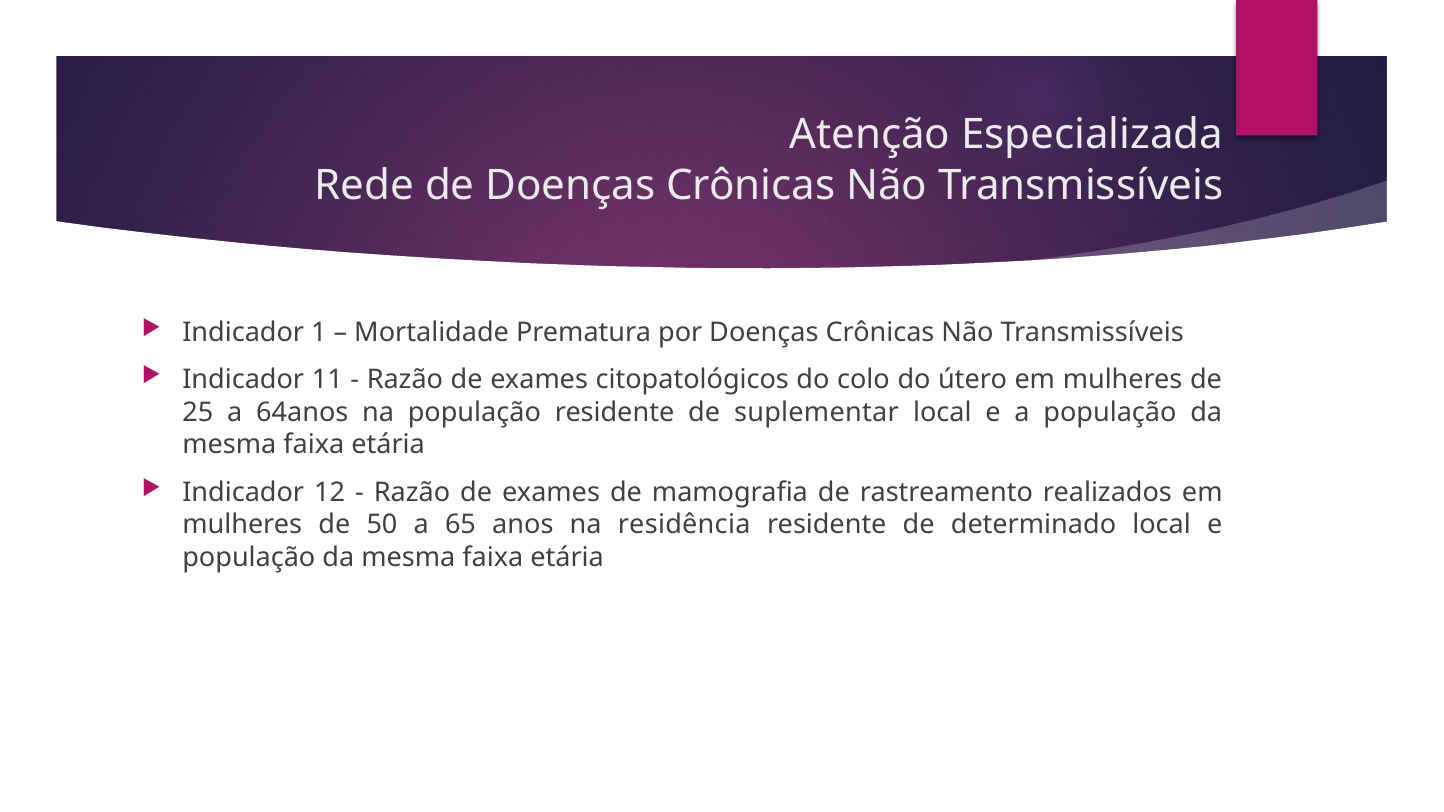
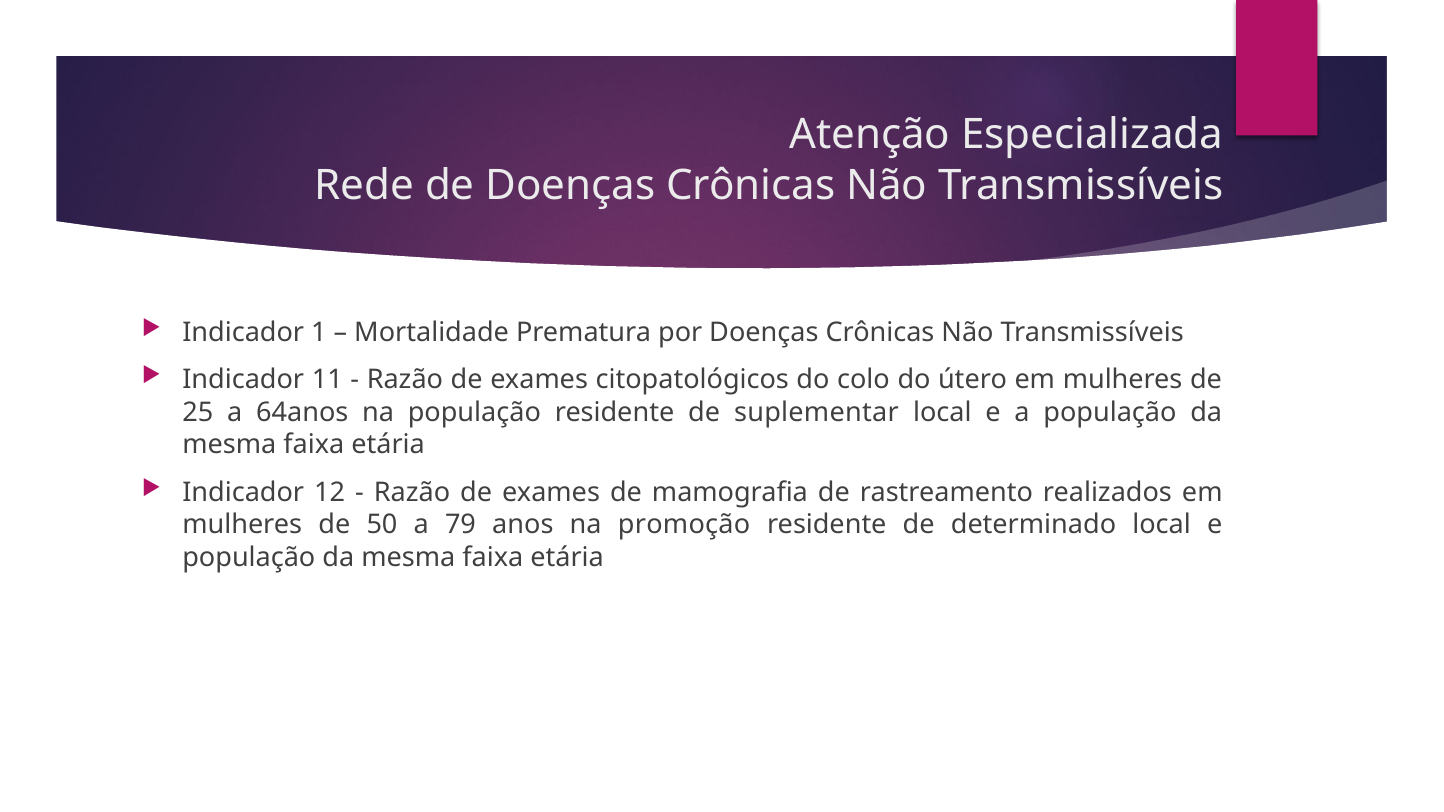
65: 65 -> 79
residência: residência -> promoção
